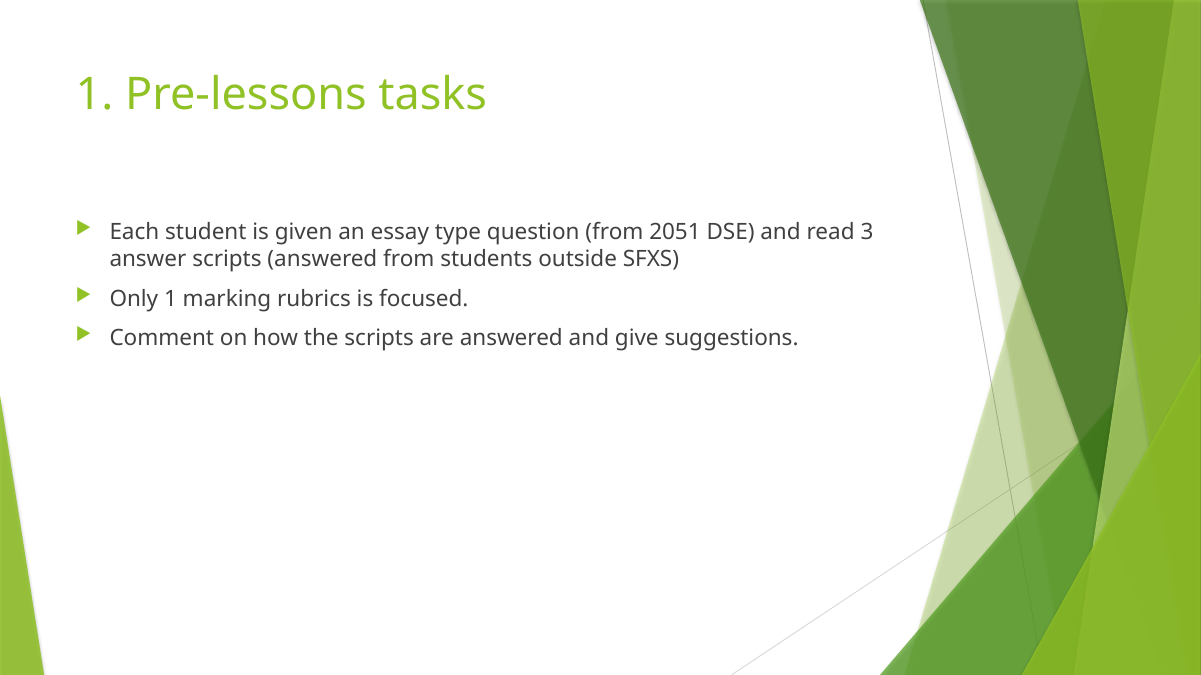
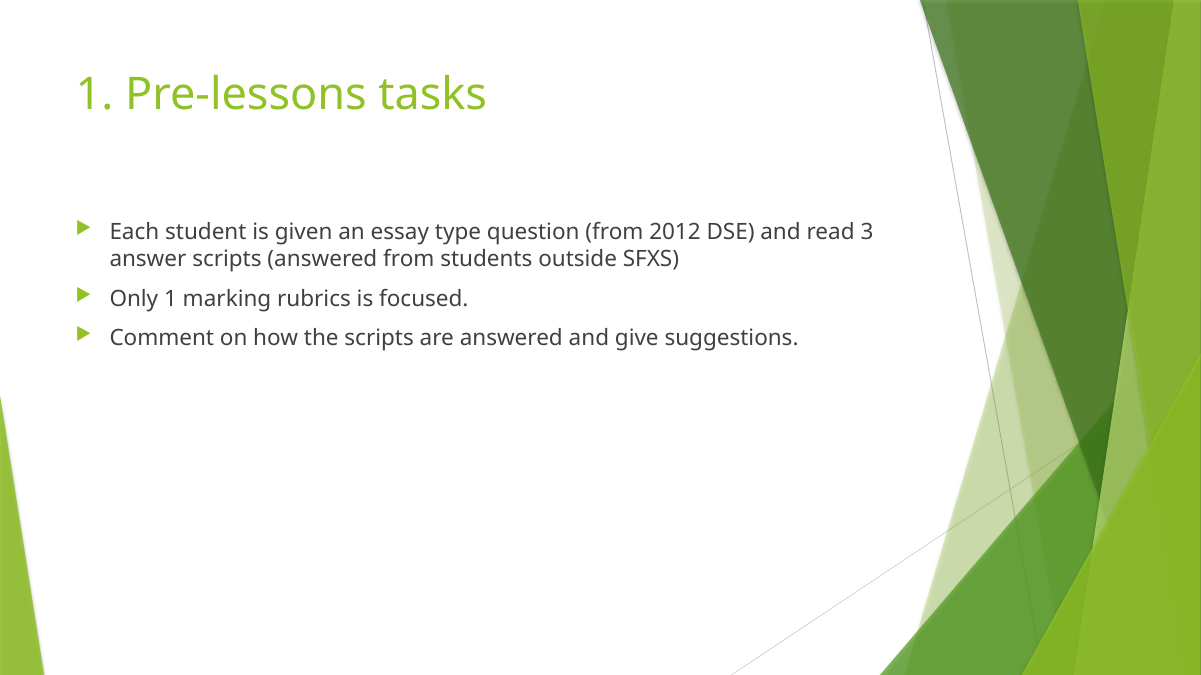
2051: 2051 -> 2012
